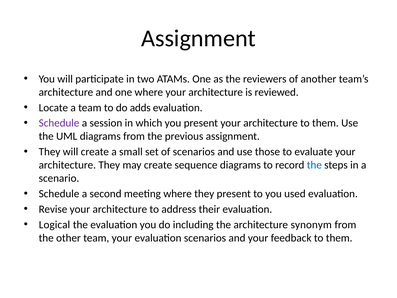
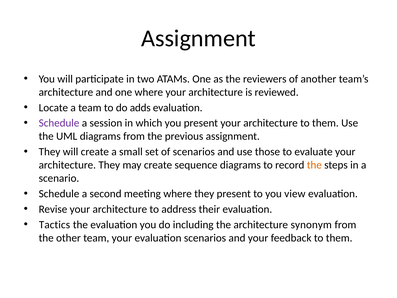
the at (314, 165) colour: blue -> orange
used: used -> view
Logical: Logical -> Tactics
